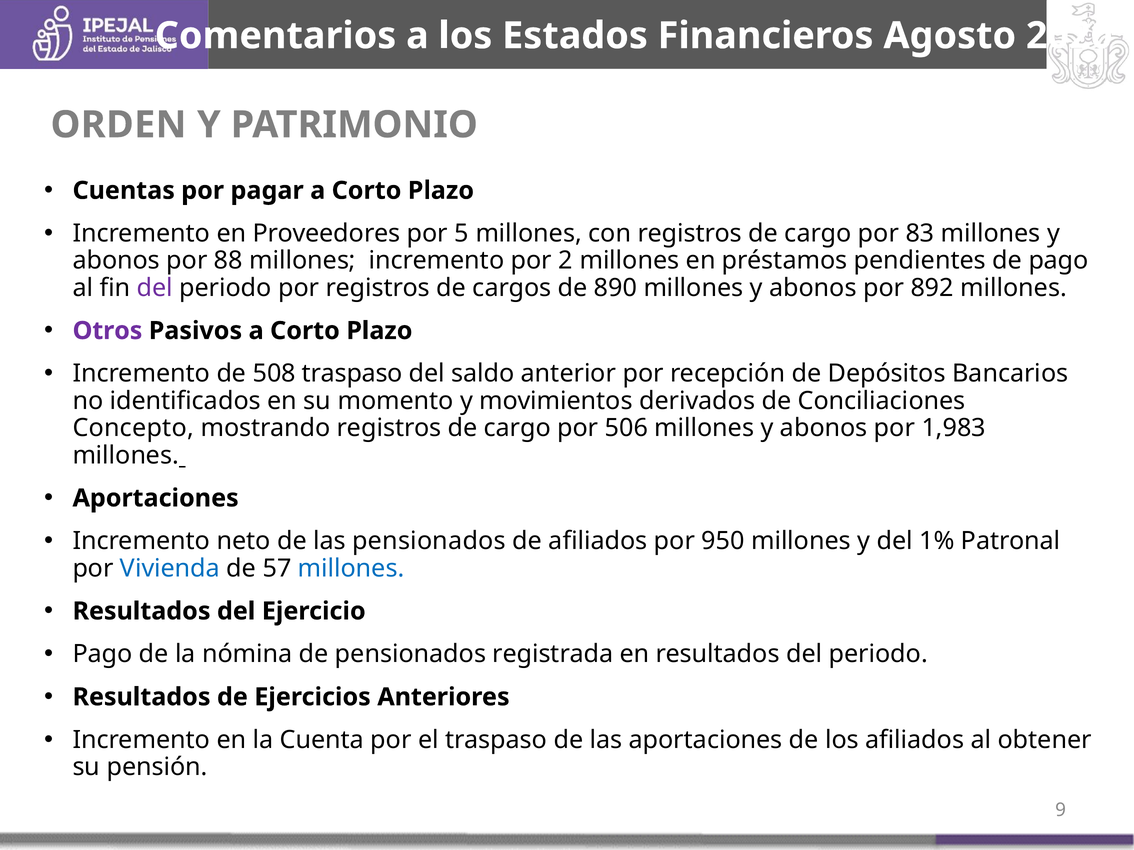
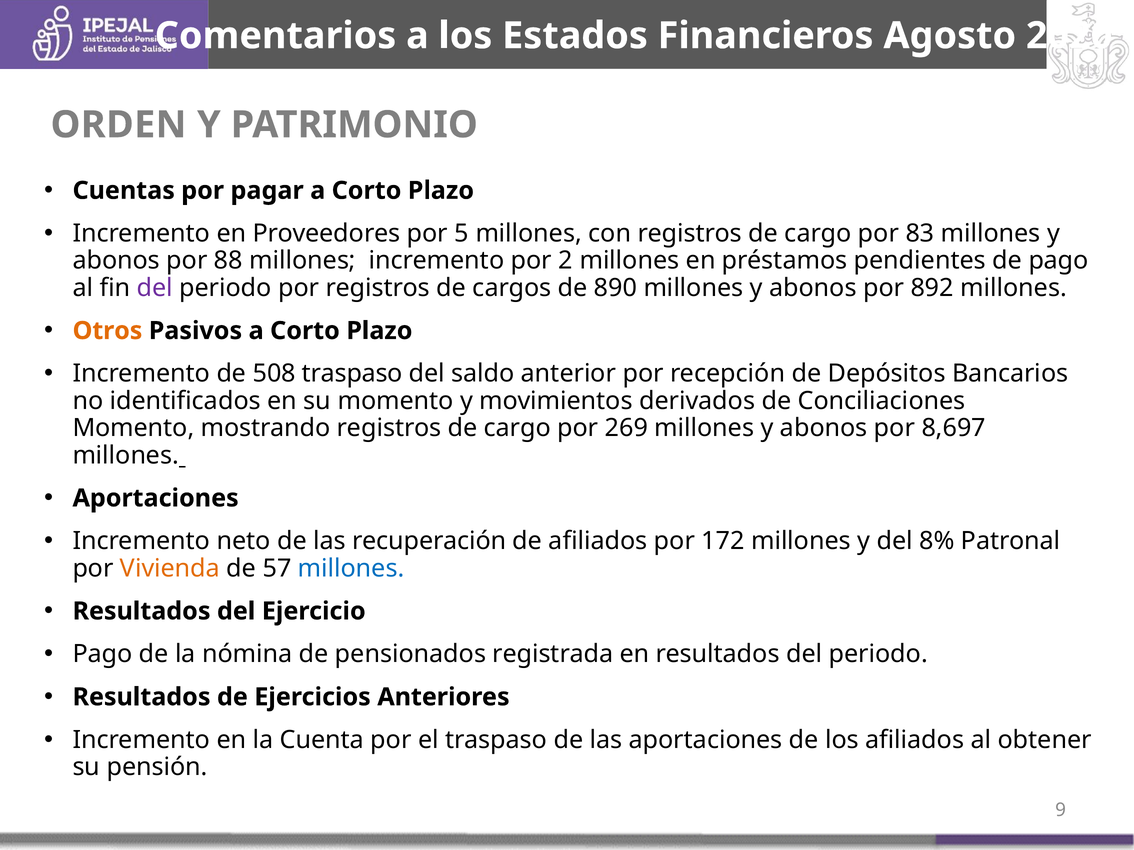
Otros colour: purple -> orange
Concepto at (133, 428): Concepto -> Momento
506: 506 -> 269
1,983: 1,983 -> 8,697
las pensionados: pensionados -> recuperación
950: 950 -> 172
1%: 1% -> 8%
Vivienda colour: blue -> orange
